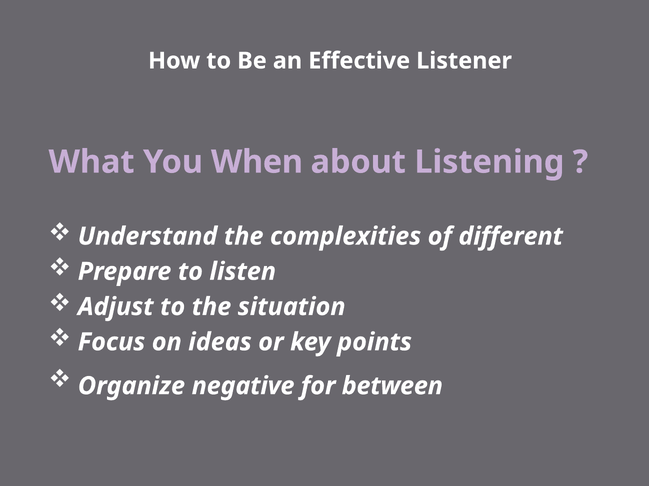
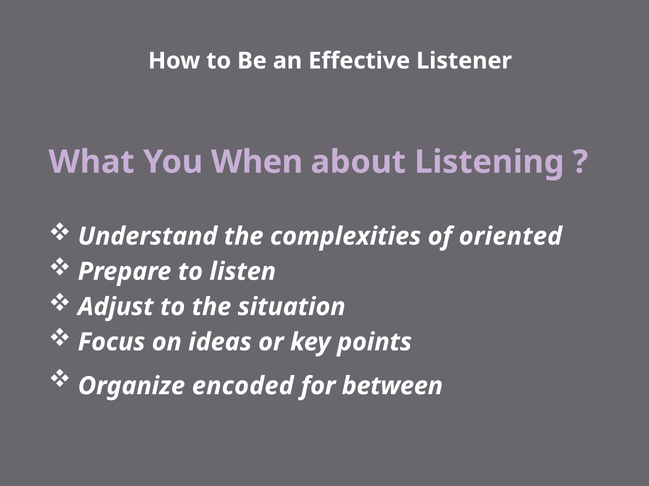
different: different -> oriented
negative: negative -> encoded
